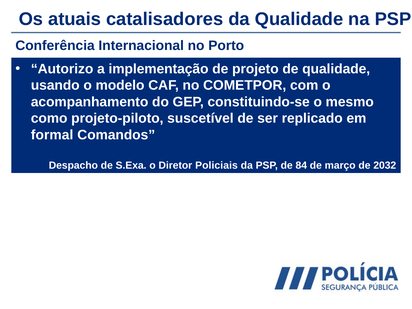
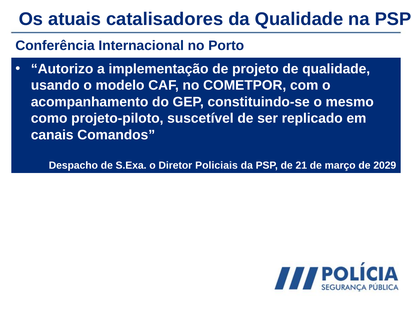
formal: formal -> canais
84: 84 -> 21
2032: 2032 -> 2029
